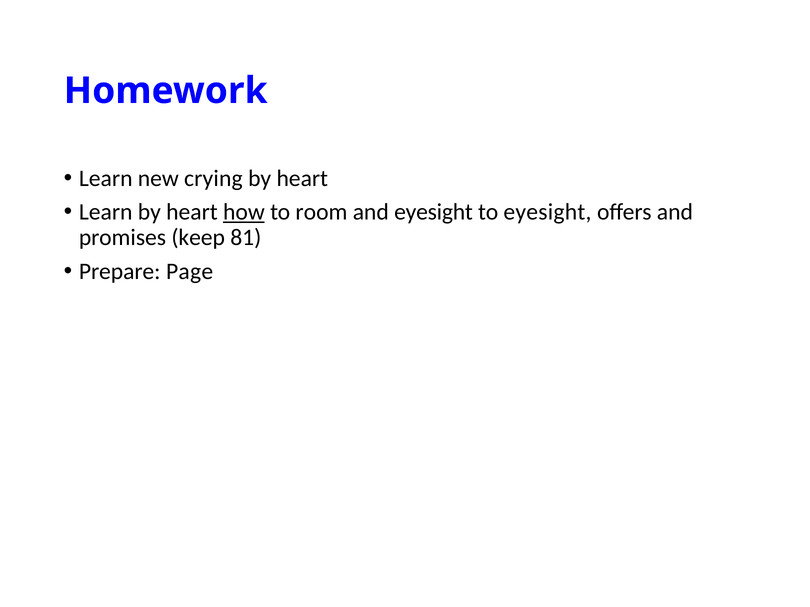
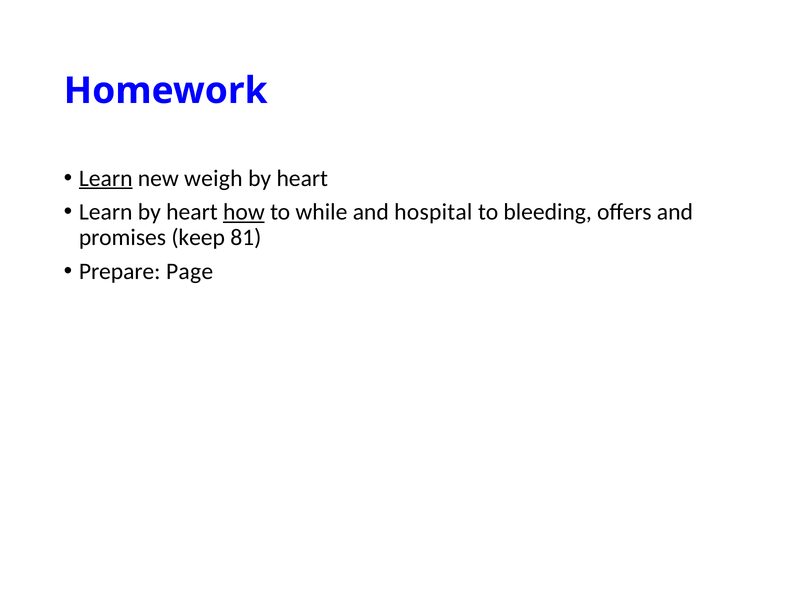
Learn at (106, 178) underline: none -> present
crying: crying -> weigh
room: room -> while
and eyesight: eyesight -> hospital
to eyesight: eyesight -> bleeding
